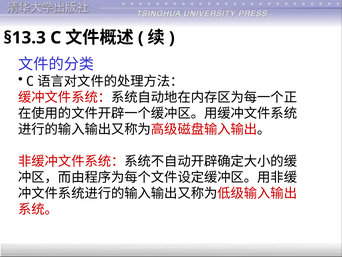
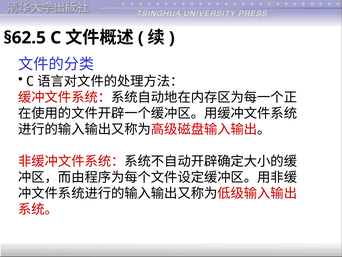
§13.3: §13.3 -> §62.5
